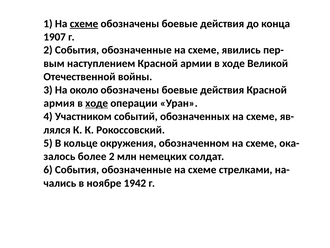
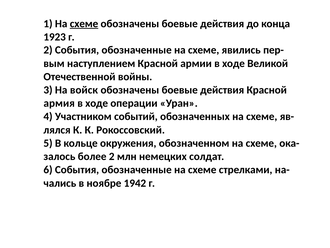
1907: 1907 -> 1923
около: около -> войск
ходе at (97, 103) underline: present -> none
